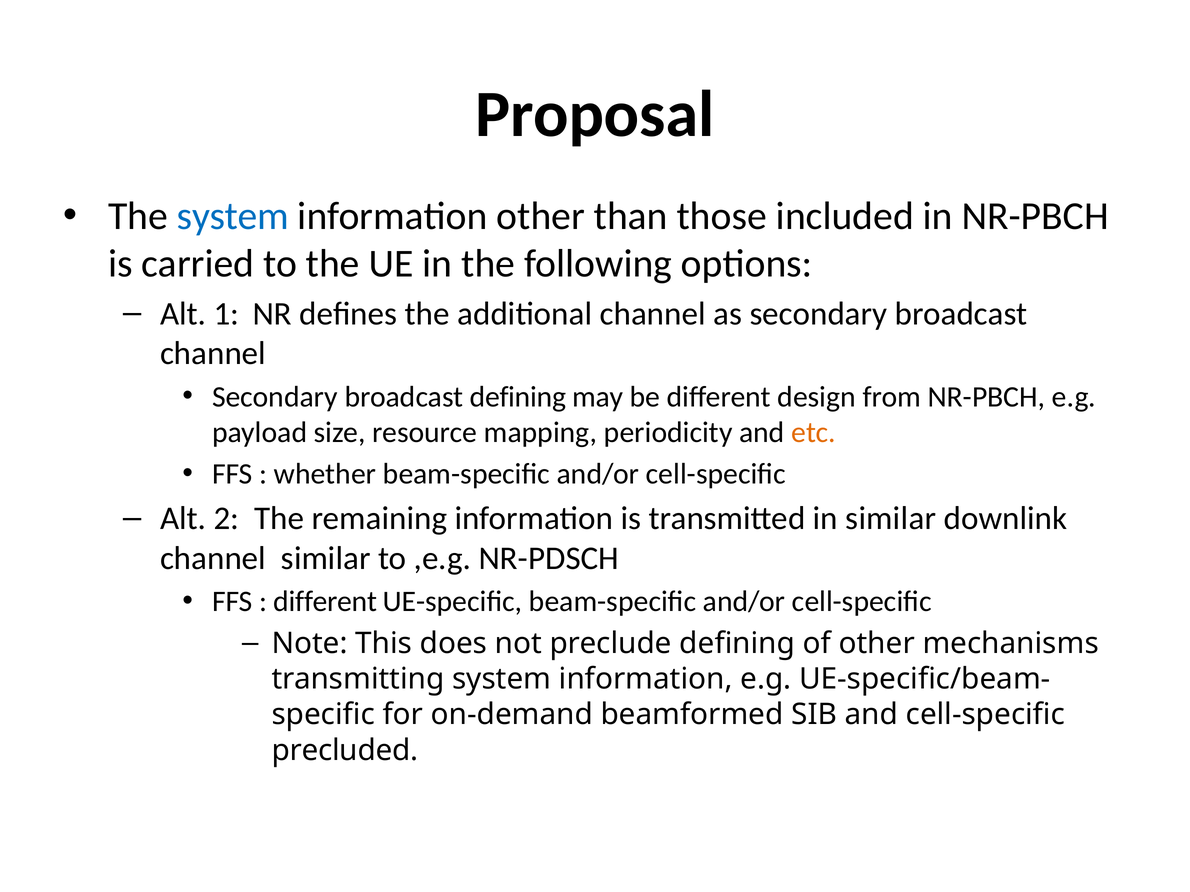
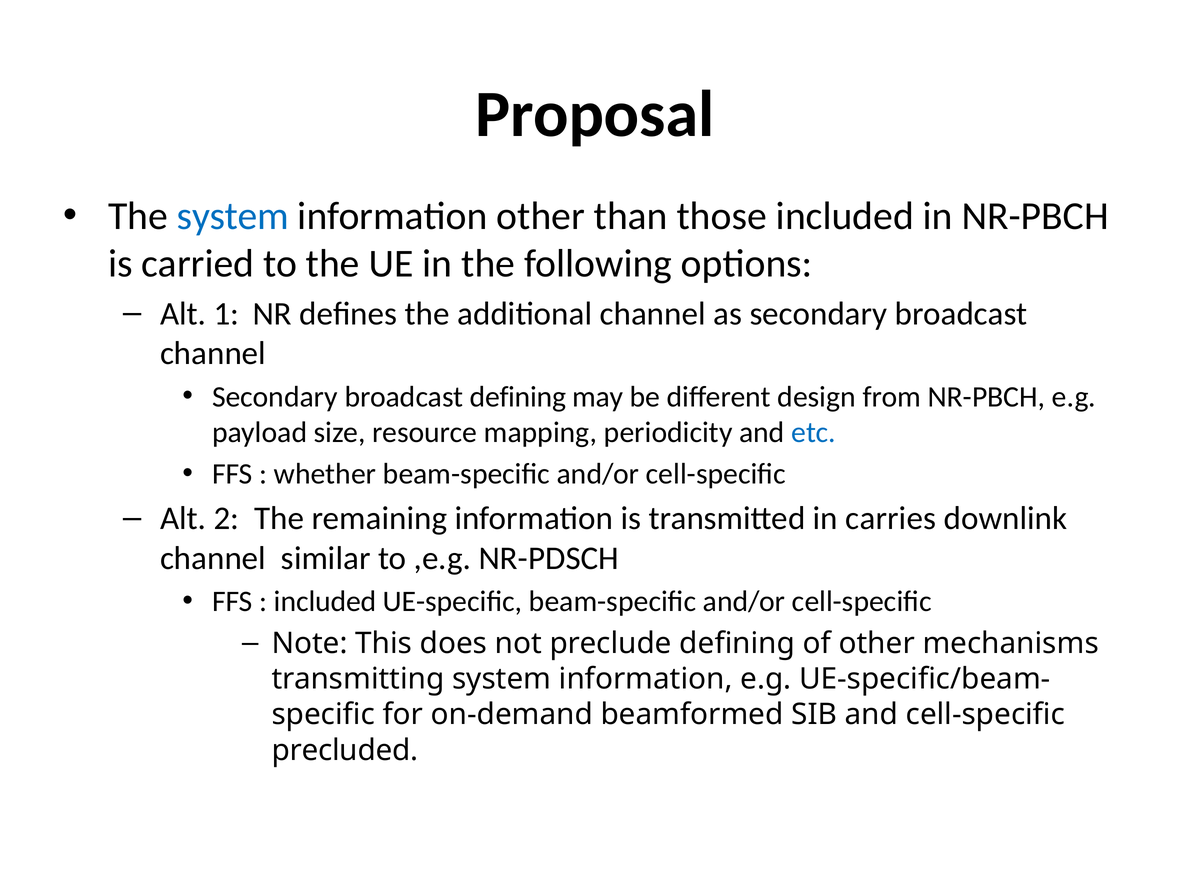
etc colour: orange -> blue
in similar: similar -> carries
different at (325, 602): different -> included
